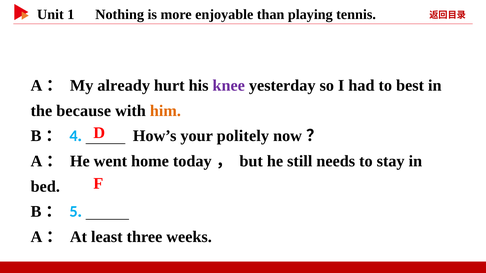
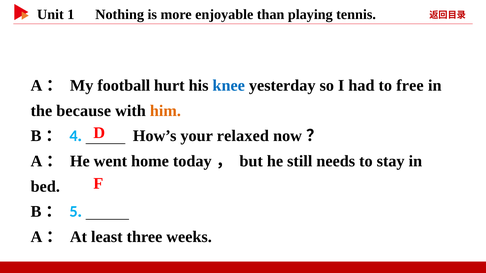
already: already -> football
knee colour: purple -> blue
best: best -> free
politely: politely -> relaxed
